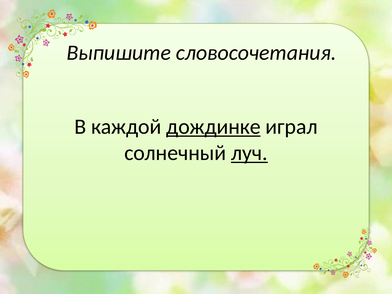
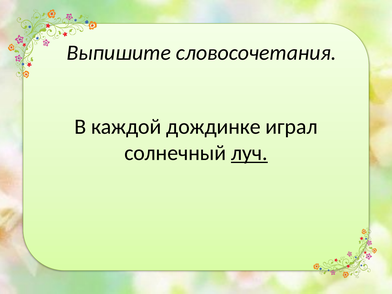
дождинке underline: present -> none
